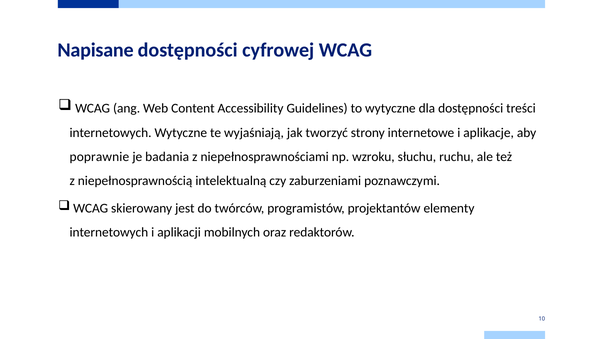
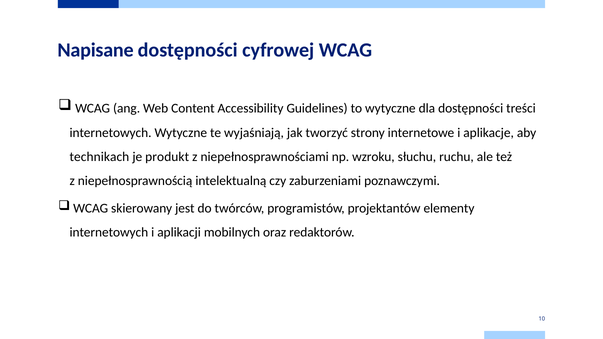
poprawnie: poprawnie -> technikach
badania: badania -> produkt
